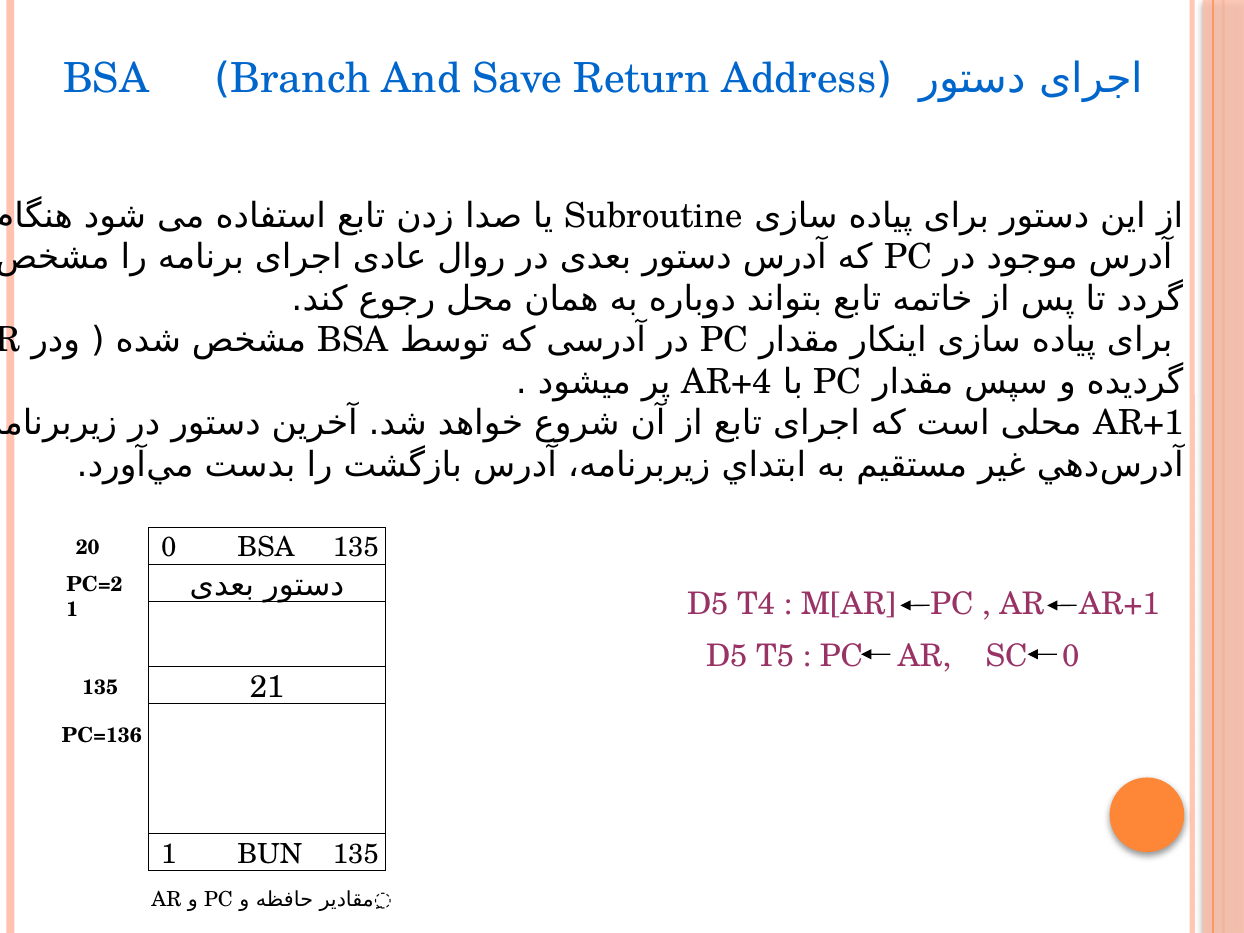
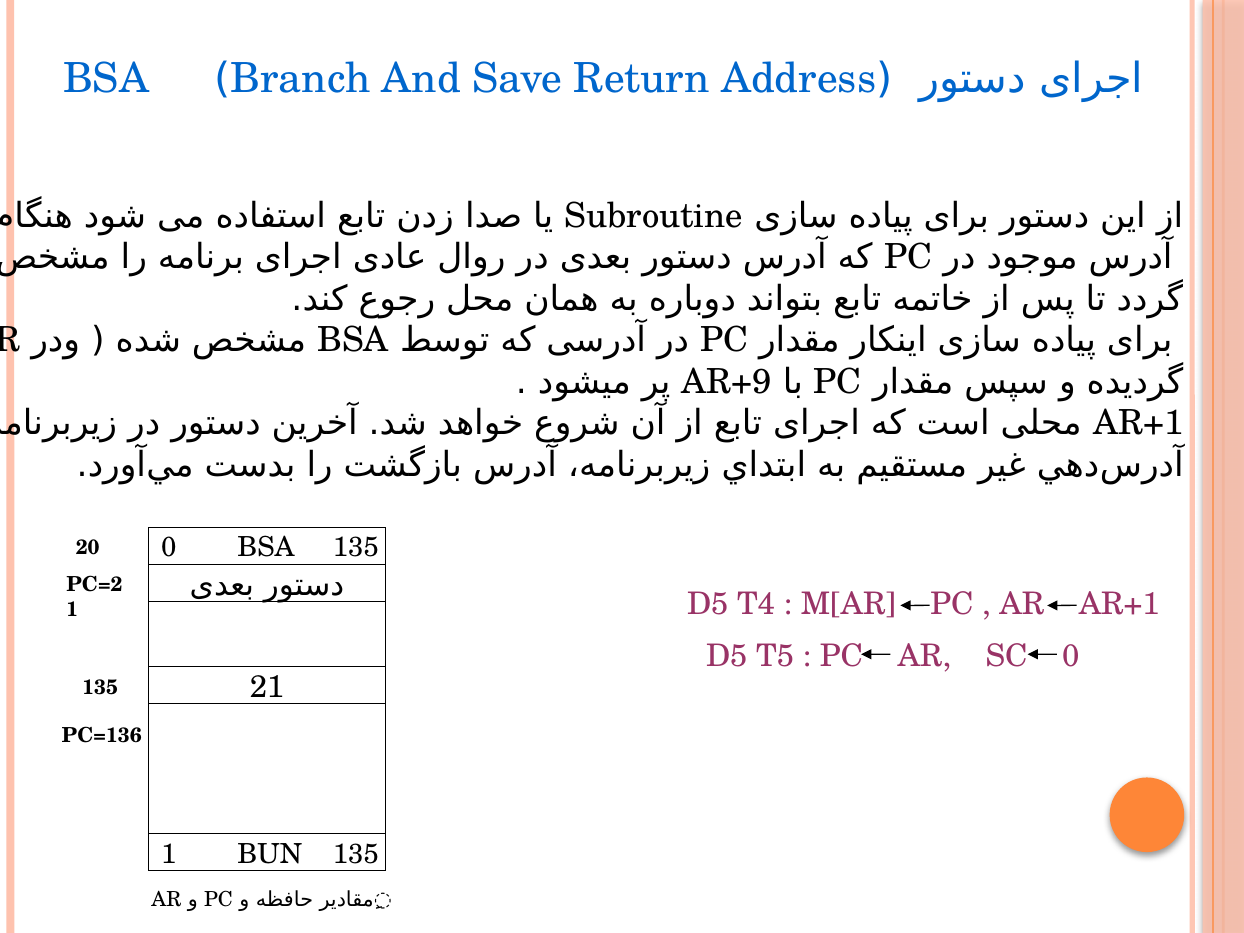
AR+4: AR+4 -> AR+9
